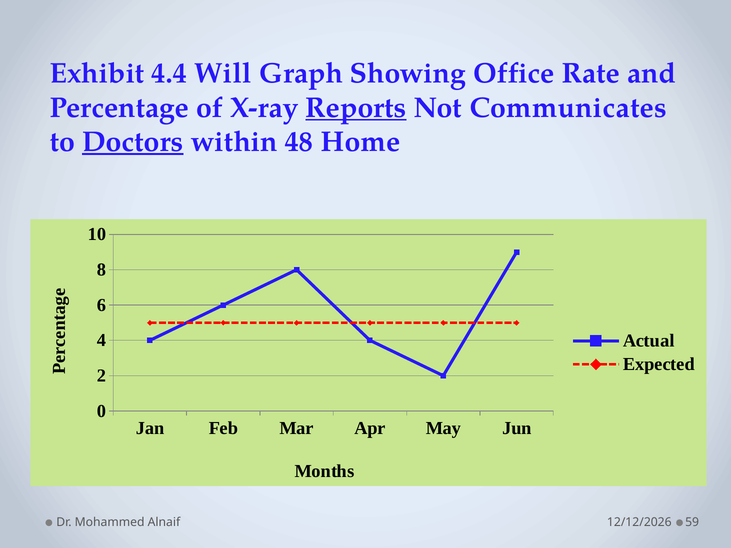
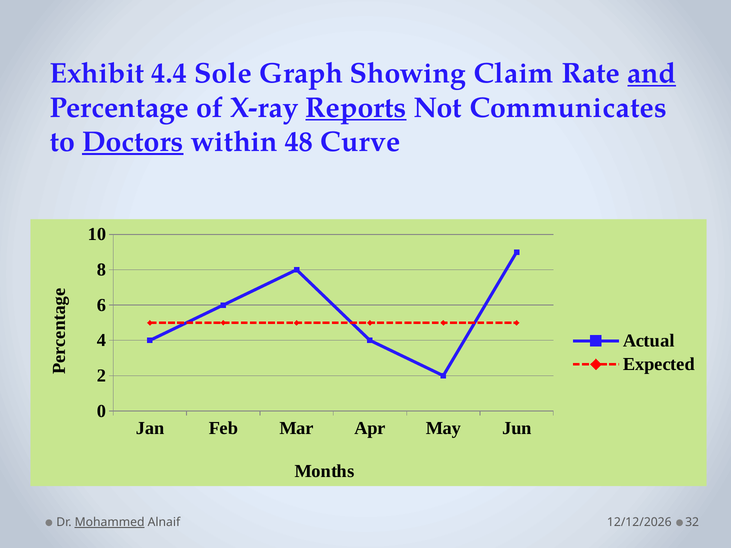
Will: Will -> Sole
Office: Office -> Claim
and underline: none -> present
Home: Home -> Curve
Mohammed underline: none -> present
59: 59 -> 32
